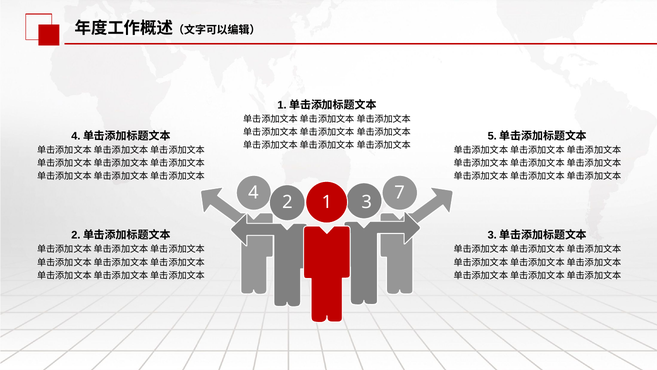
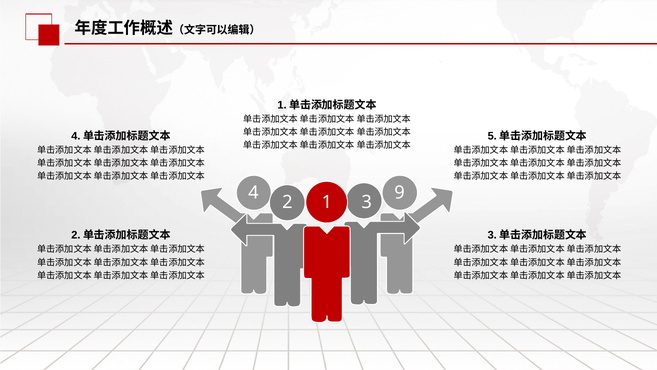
7: 7 -> 9
